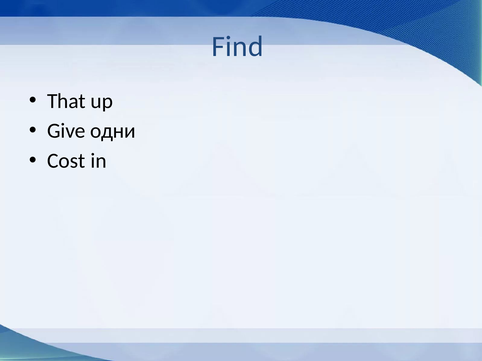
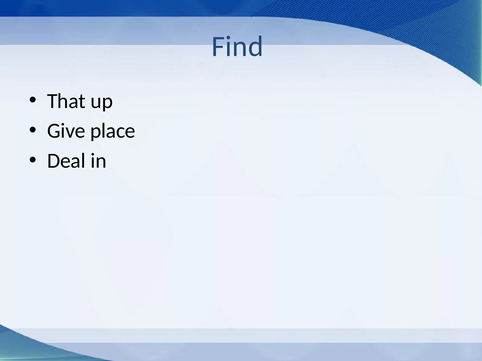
одни: одни -> place
Cost: Cost -> Deal
